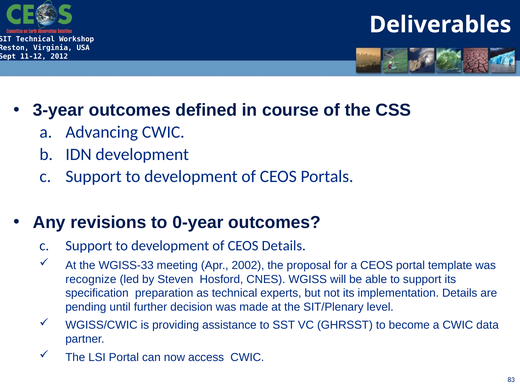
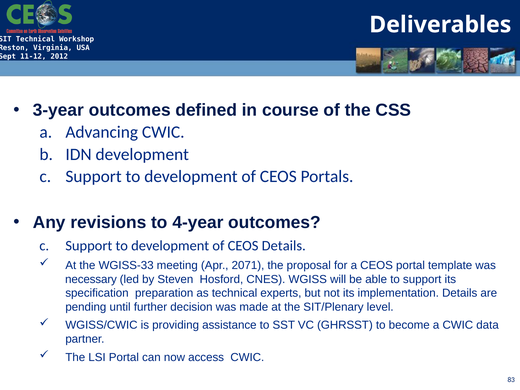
0-year: 0-year -> 4-year
2002: 2002 -> 2071
recognize: recognize -> necessary
